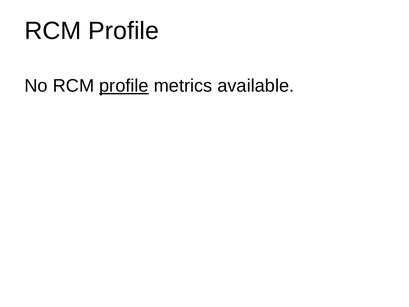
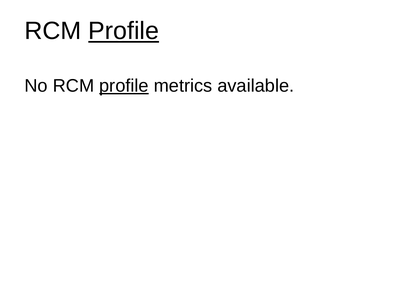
Profile at (124, 31) underline: none -> present
